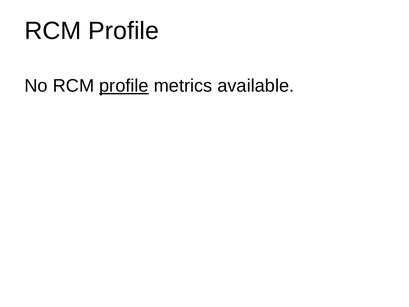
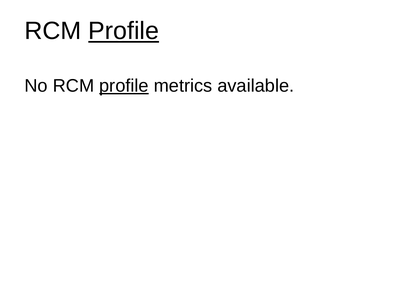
Profile at (124, 31) underline: none -> present
